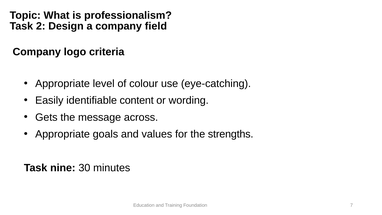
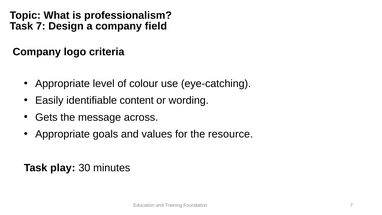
Task 2: 2 -> 7
strengths: strengths -> resource
nine: nine -> play
